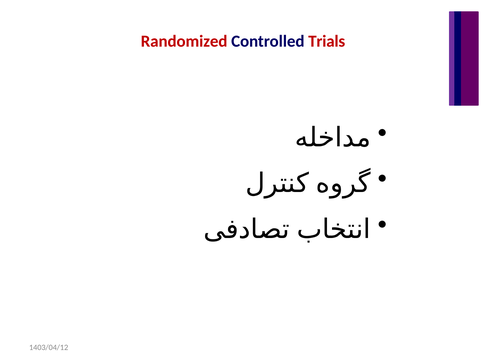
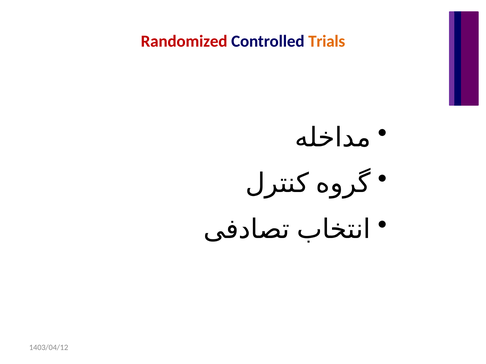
Trials colour: red -> orange
